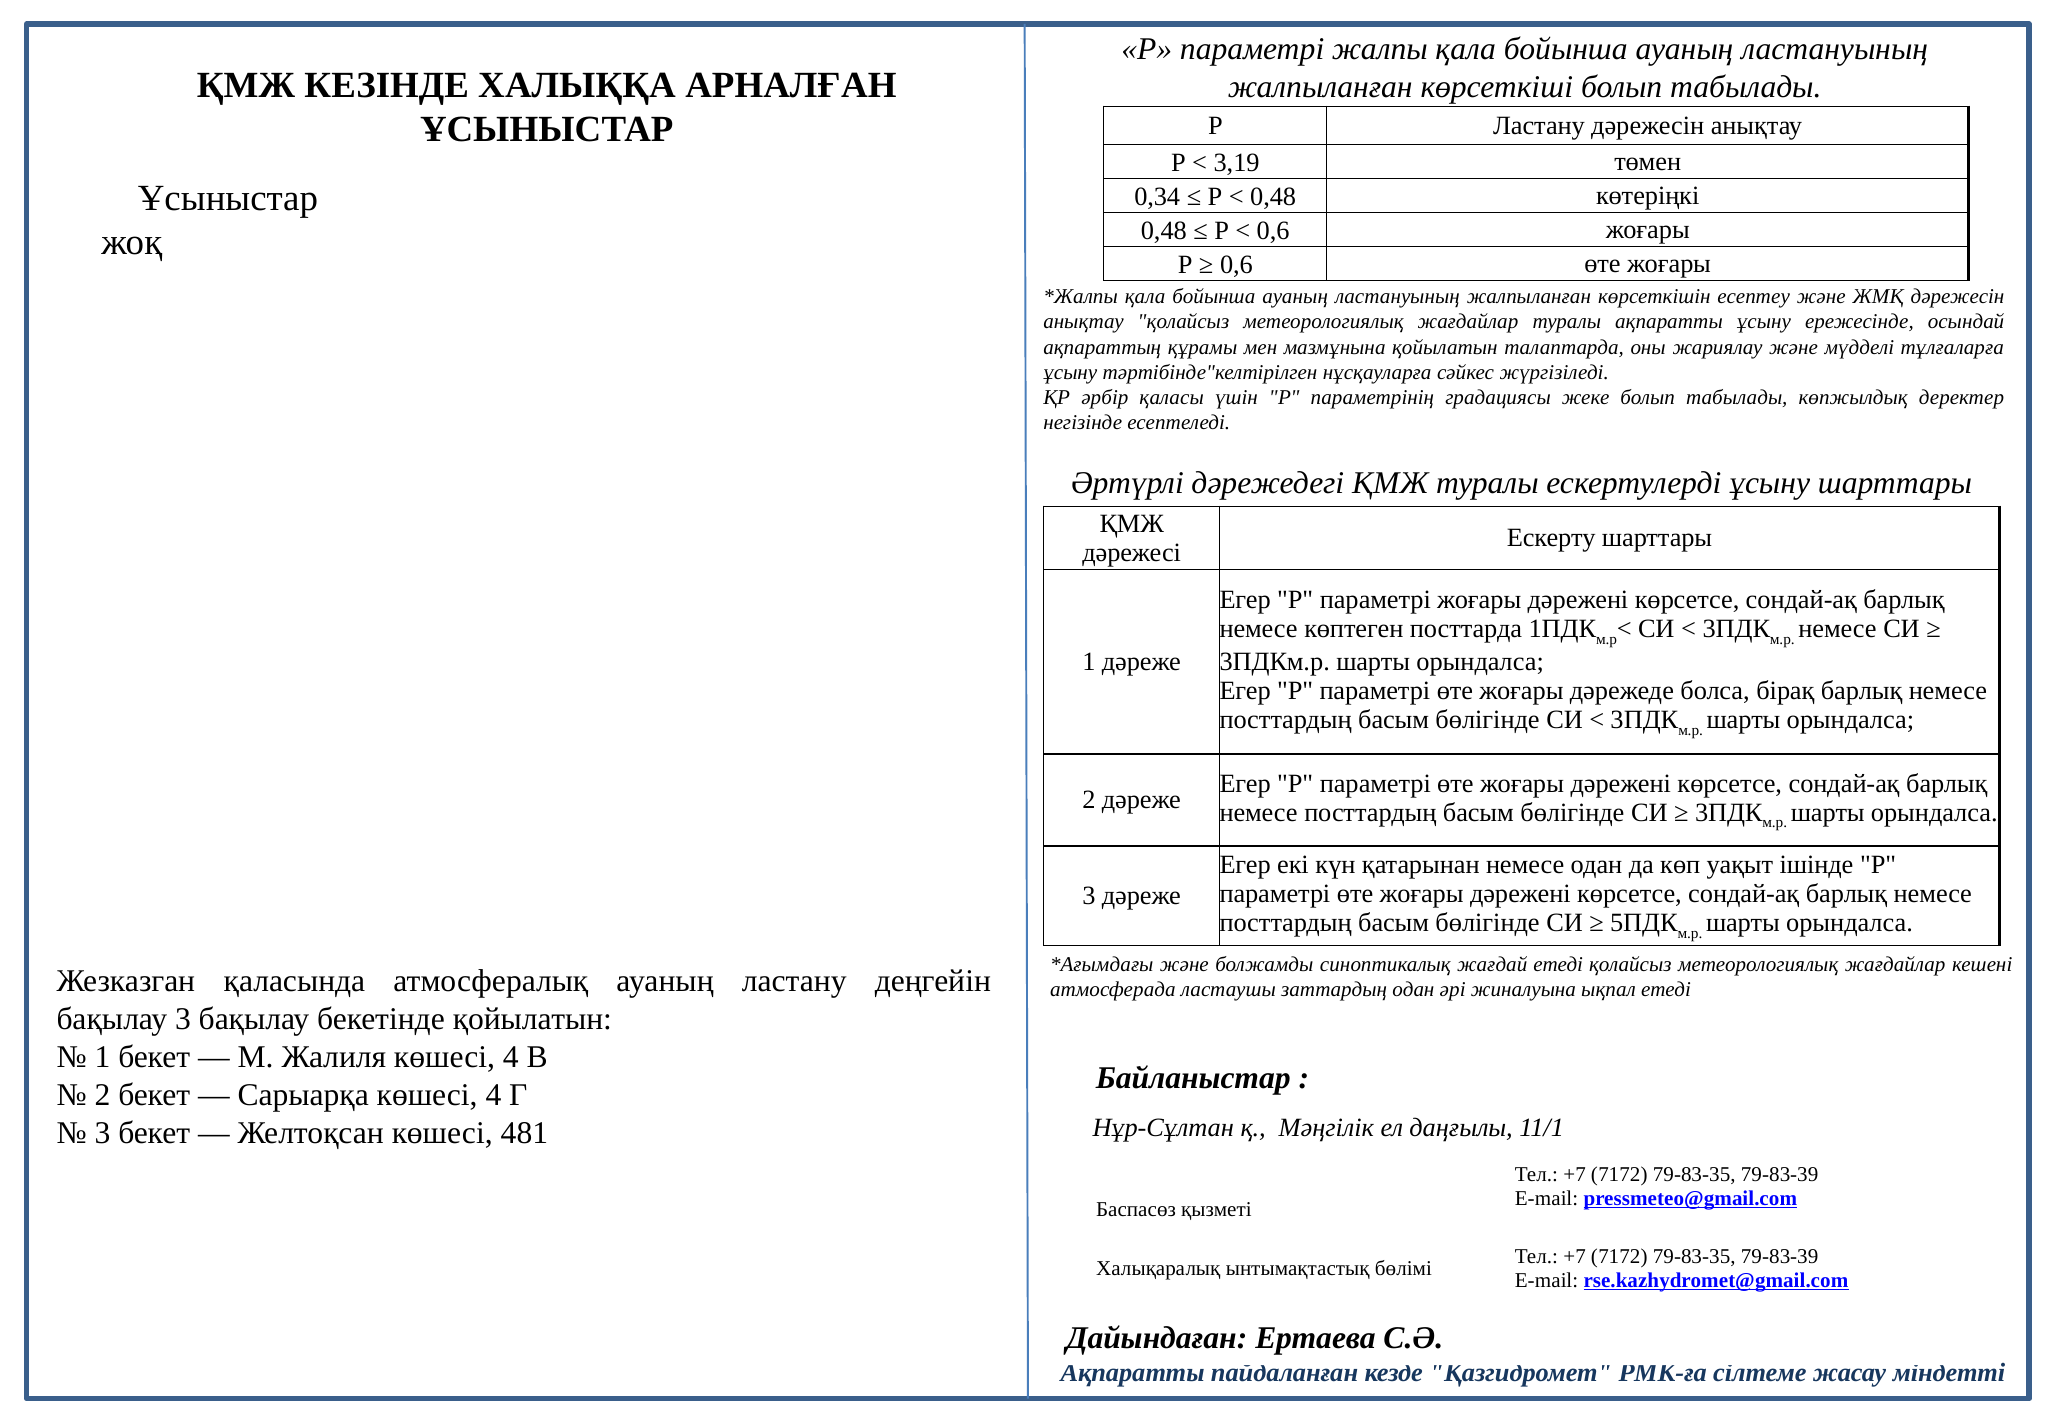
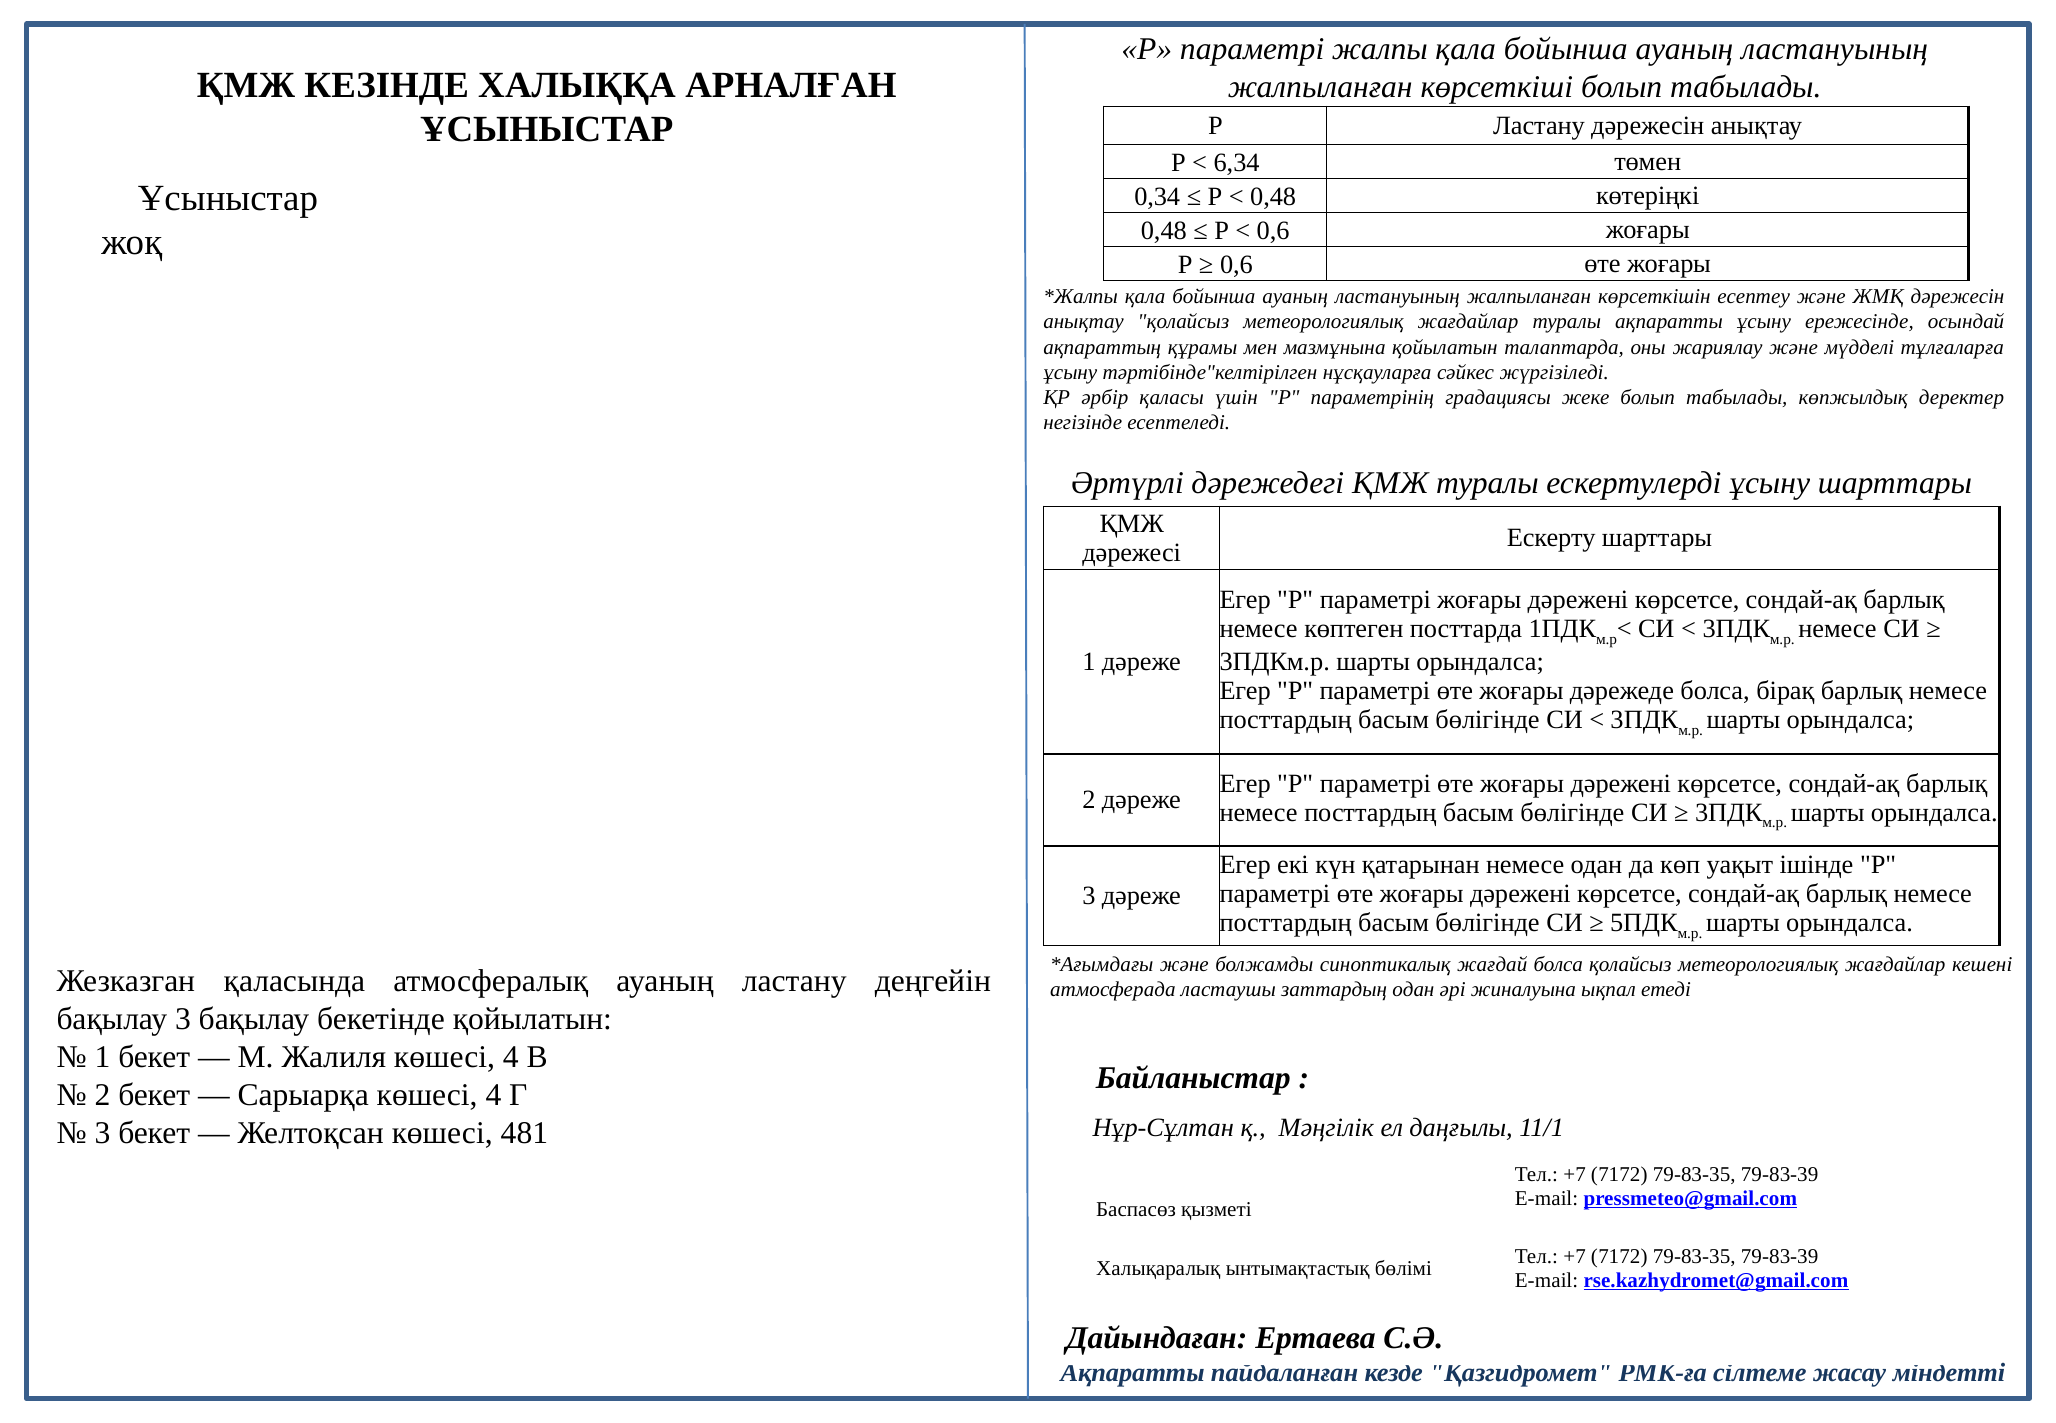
3,19: 3,19 -> 6,34
жағдай етеді: етеді -> болса
